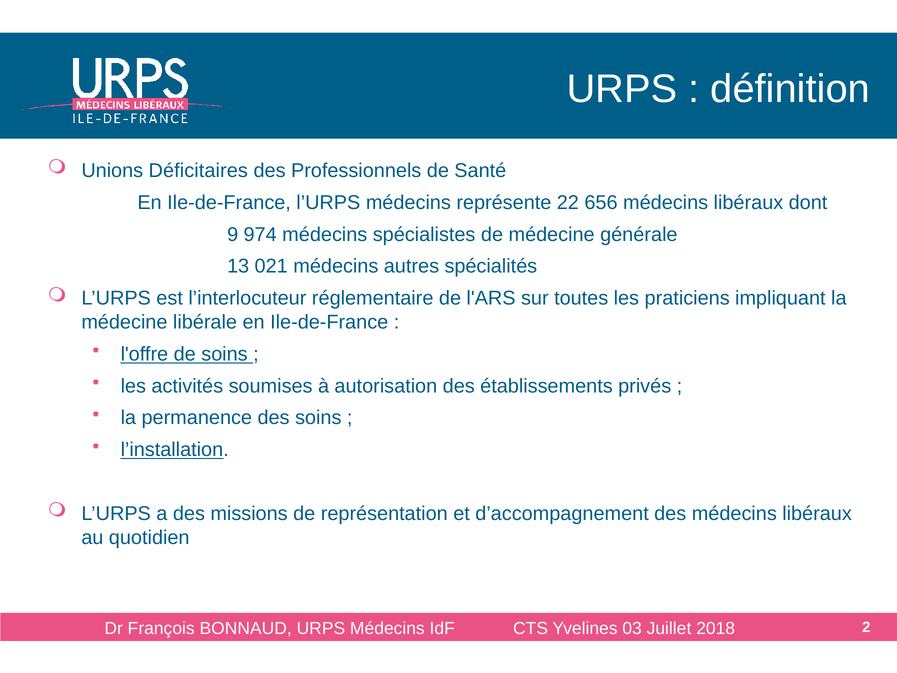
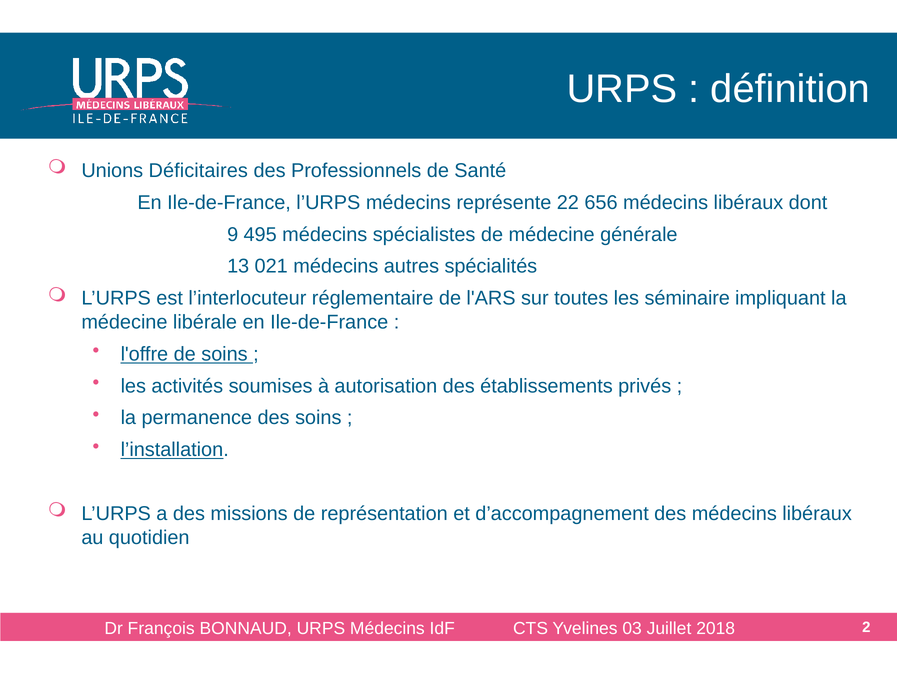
974: 974 -> 495
praticiens: praticiens -> séminaire
